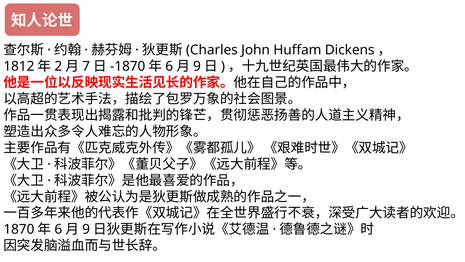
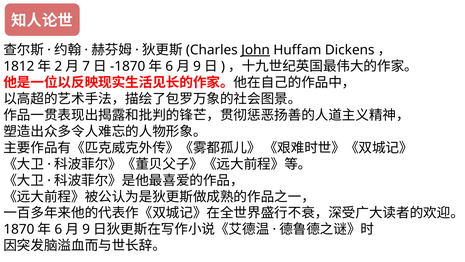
John underline: none -> present
